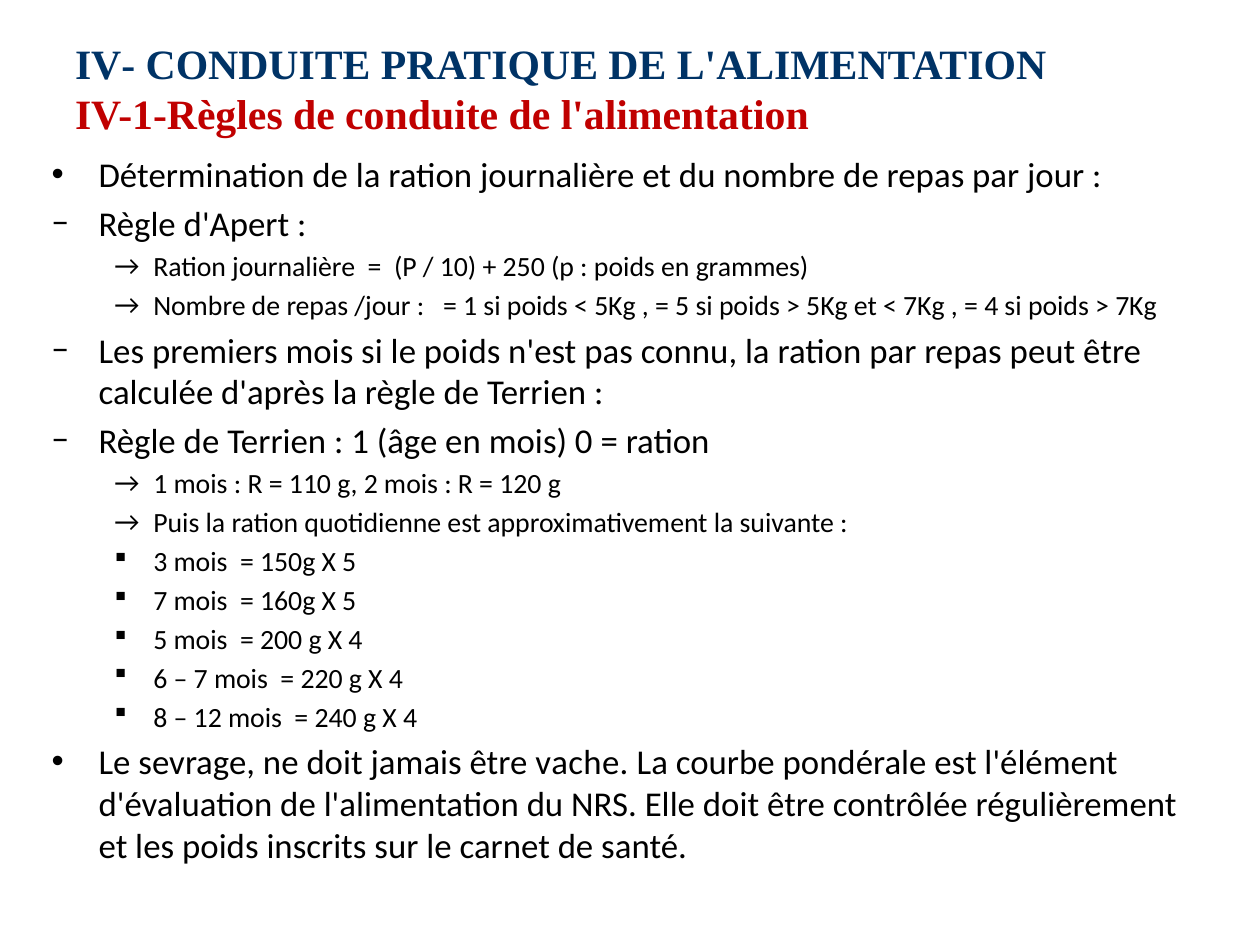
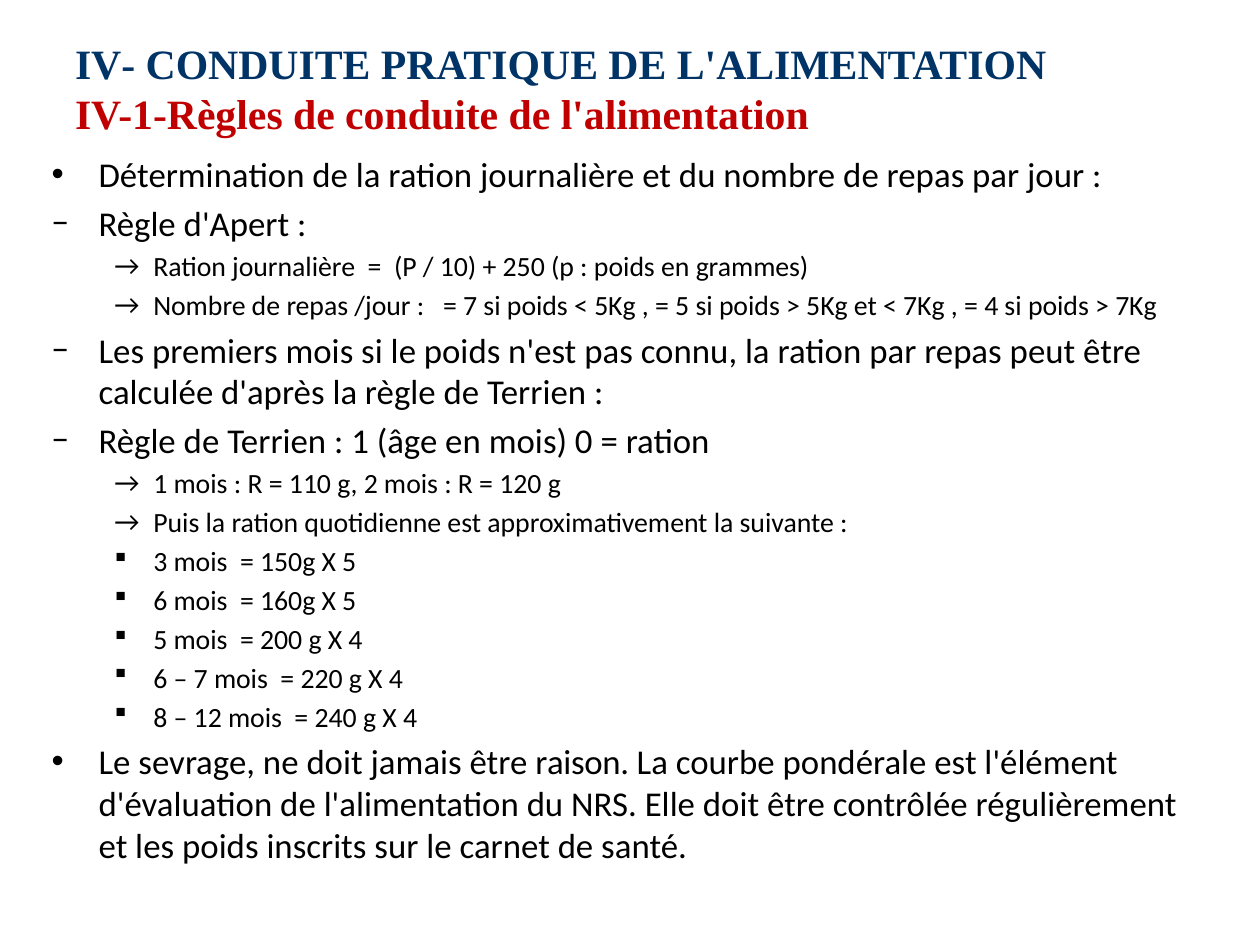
1 at (470, 307): 1 -> 7
7 at (160, 601): 7 -> 6
vache: vache -> raison
